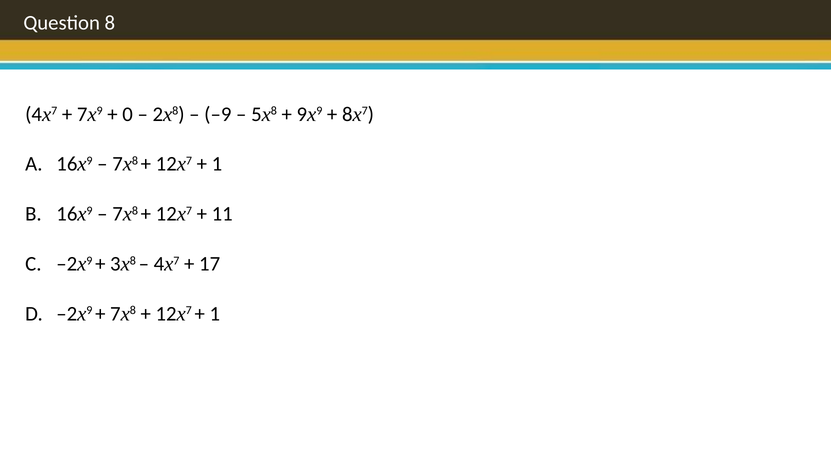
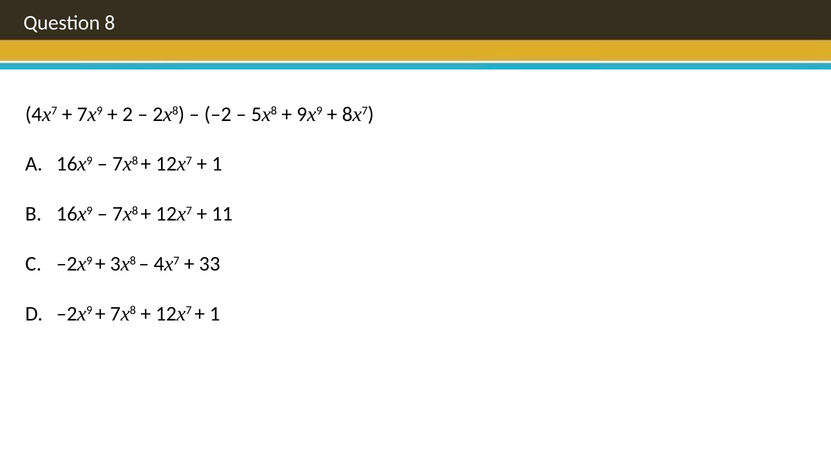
0: 0 -> 2
–9: –9 -> –2
17: 17 -> 33
